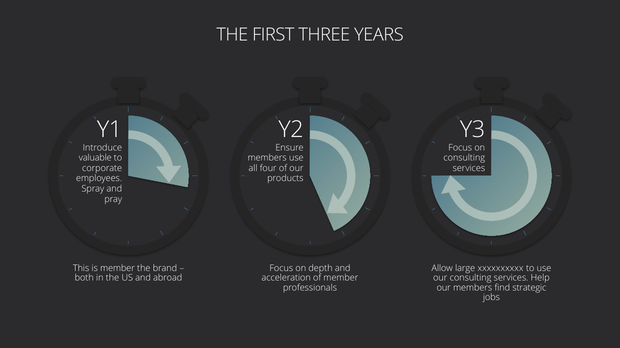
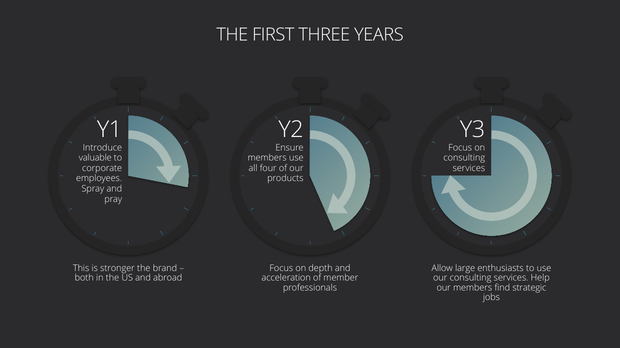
is member: member -> stronger
xxxxxxxxxx: xxxxxxxxxx -> enthusiasts
